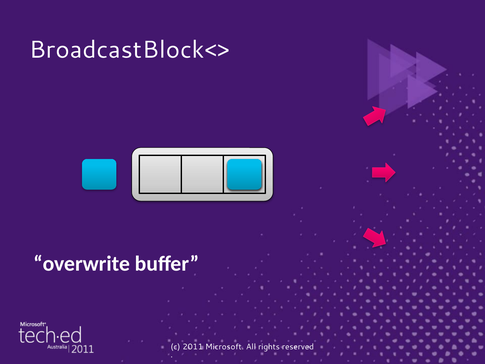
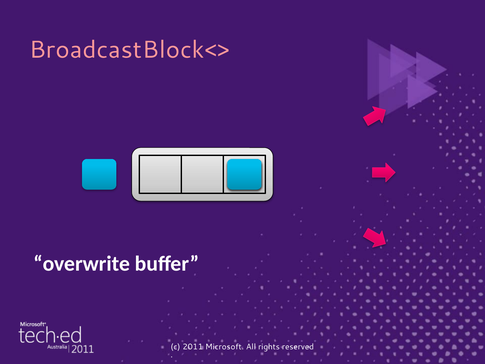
BroadcastBlock<> colour: white -> pink
